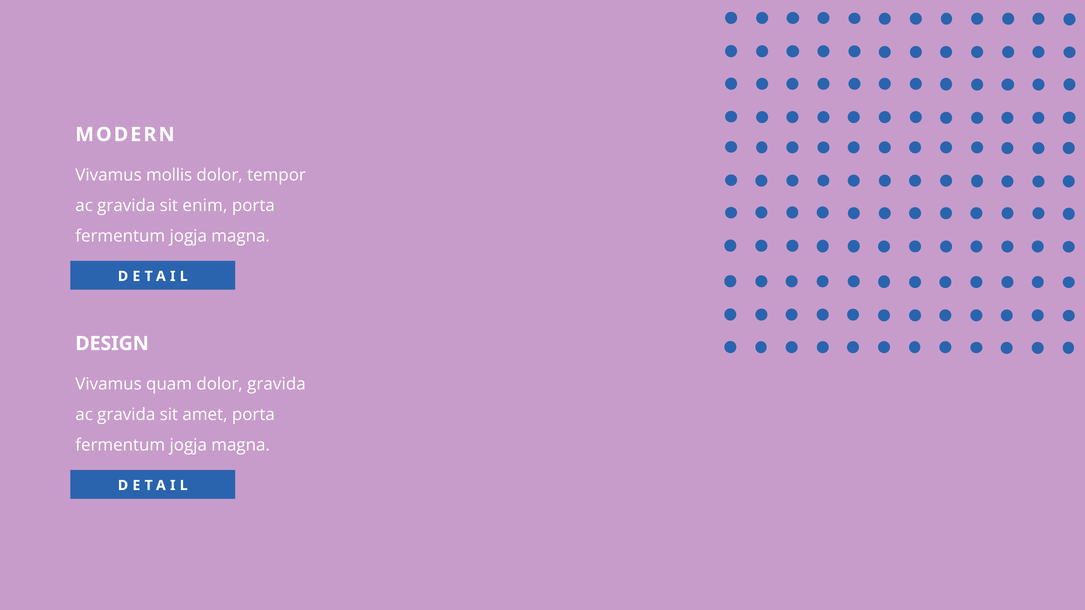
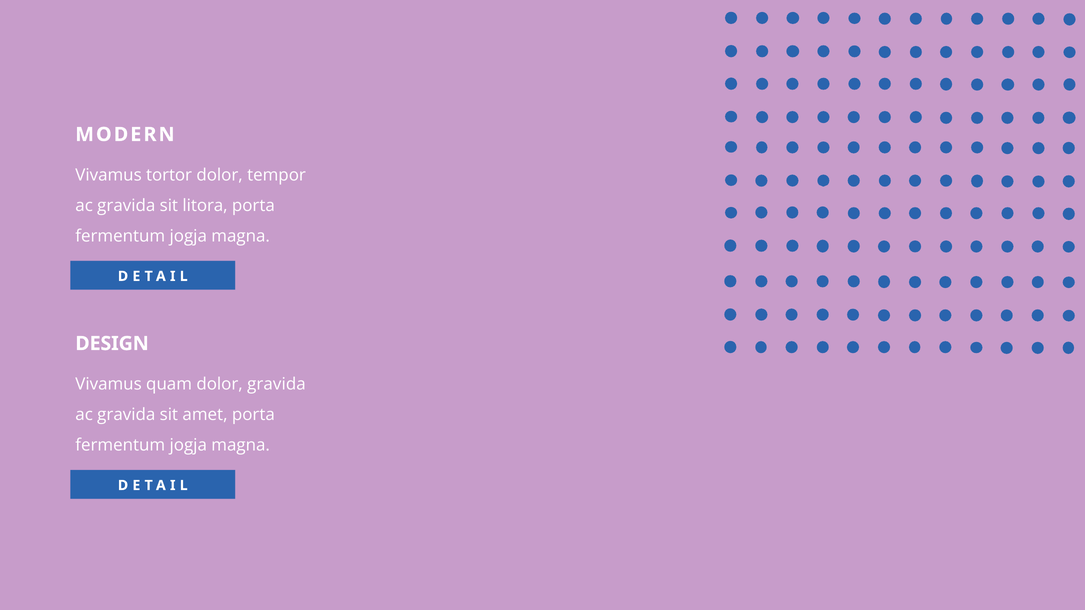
mollis: mollis -> tortor
enim: enim -> litora
